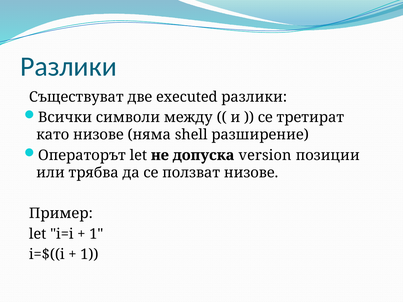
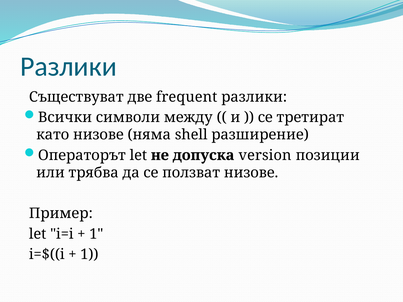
executed: executed -> frequent
